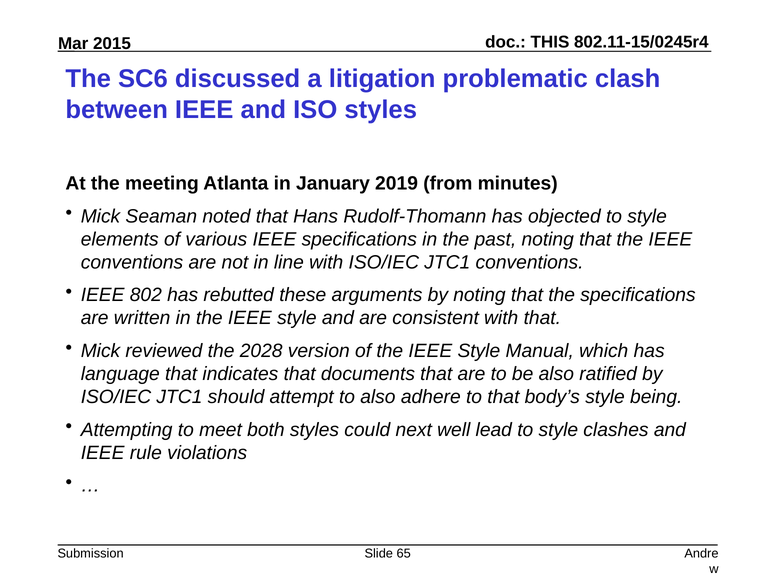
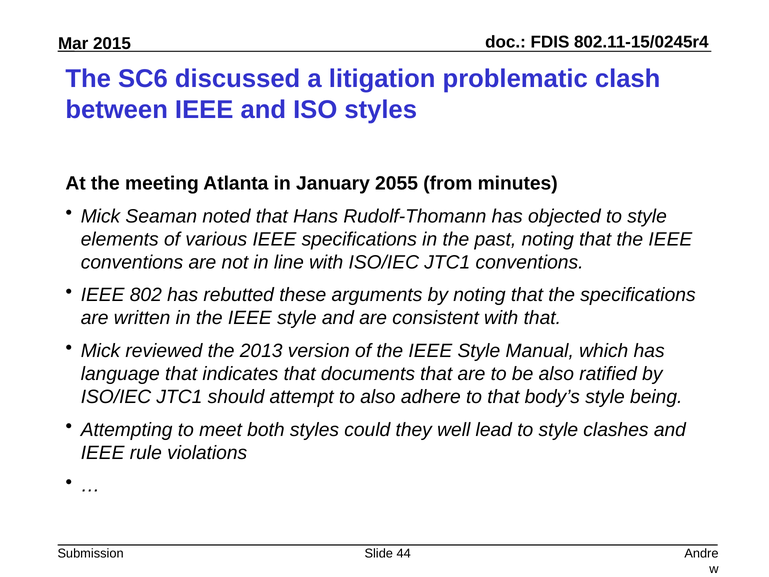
THIS: THIS -> FDIS
2019: 2019 -> 2055
2028: 2028 -> 2013
next: next -> they
65: 65 -> 44
